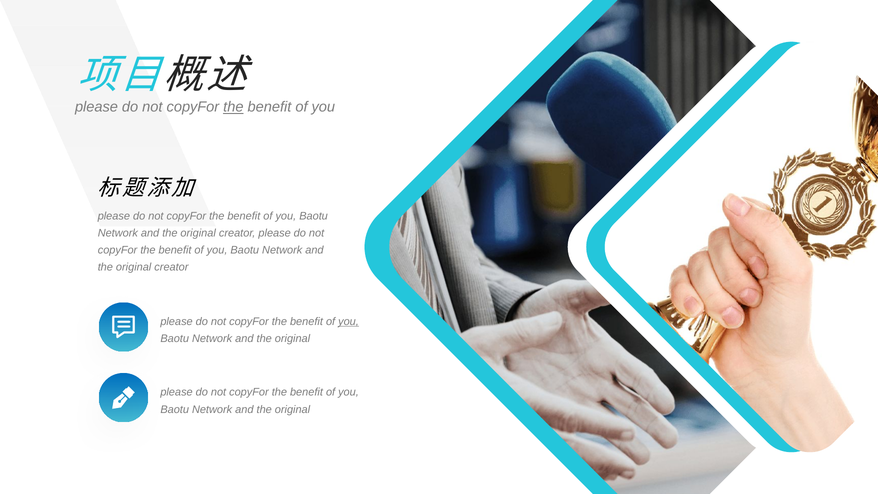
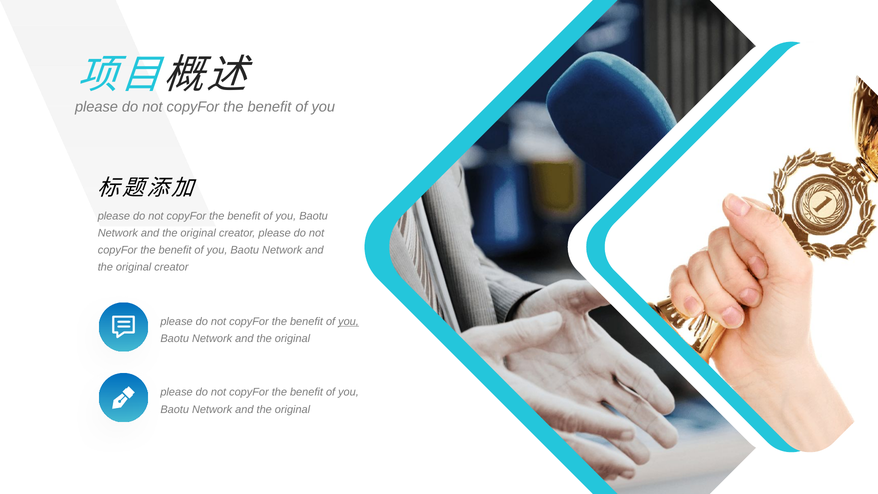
the at (233, 107) underline: present -> none
